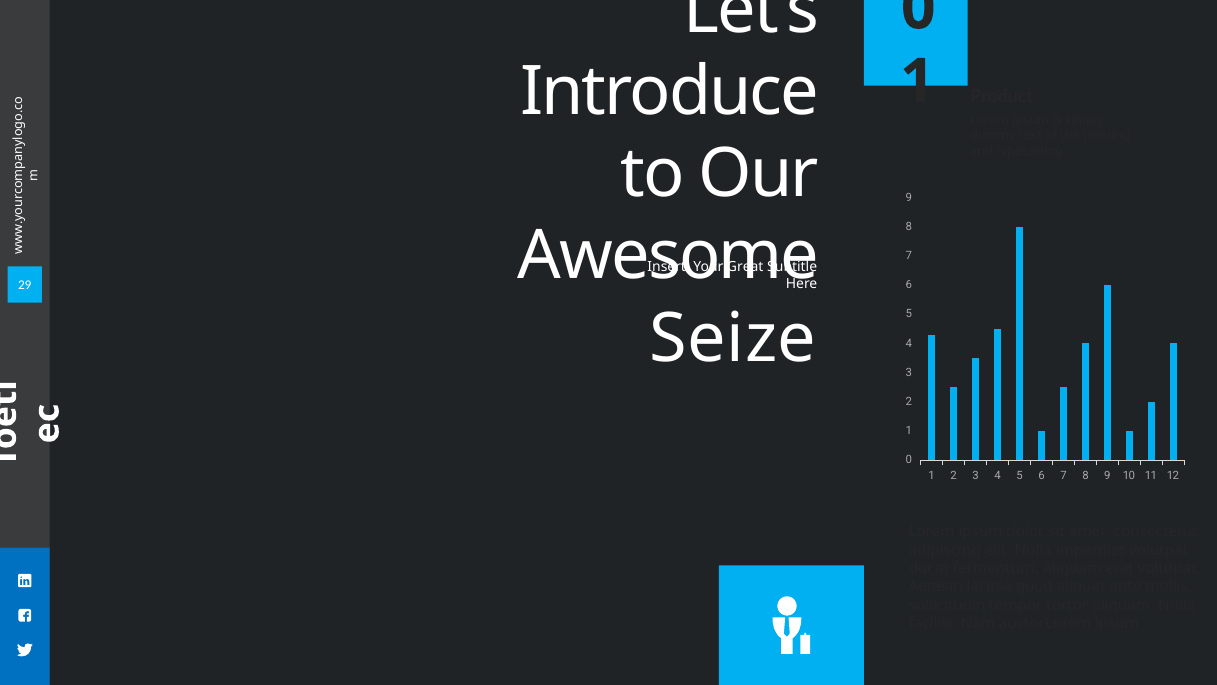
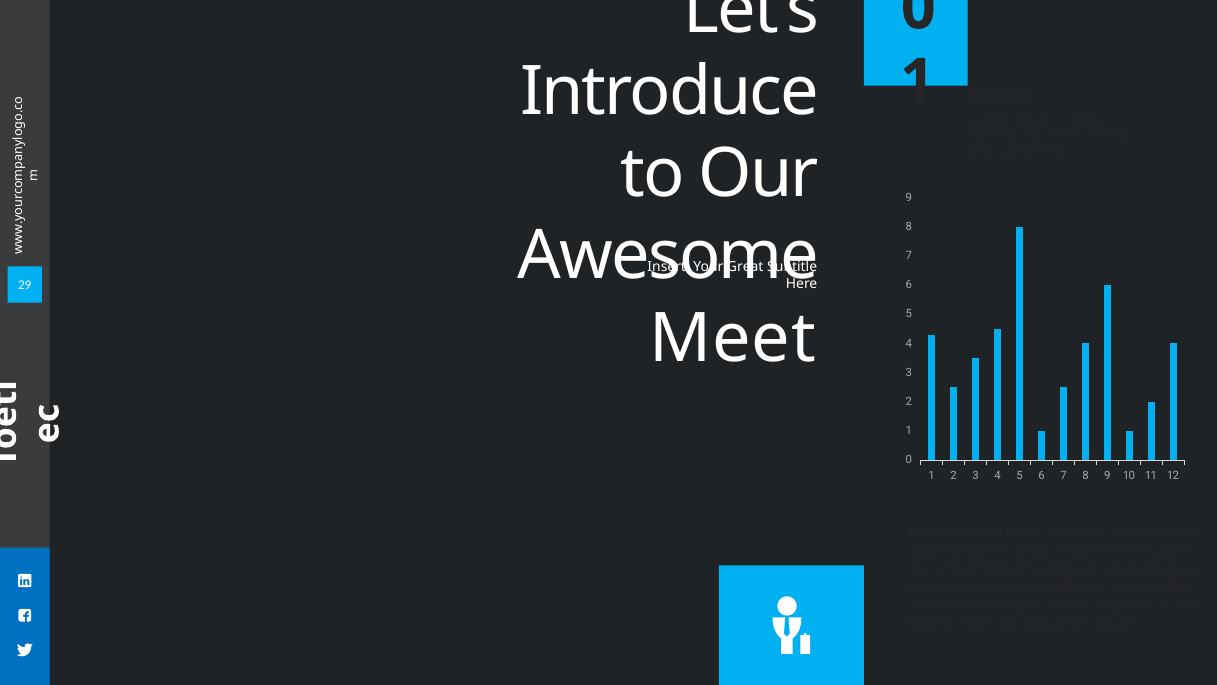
Seize: Seize -> Meet
